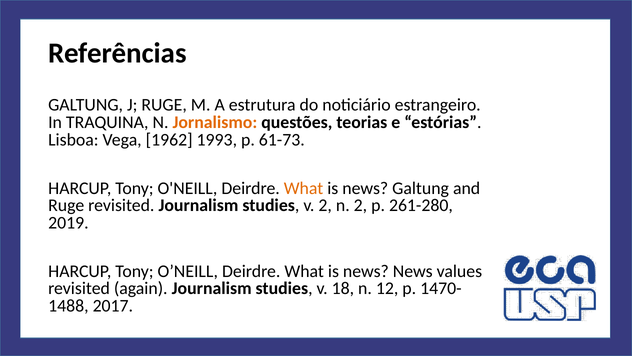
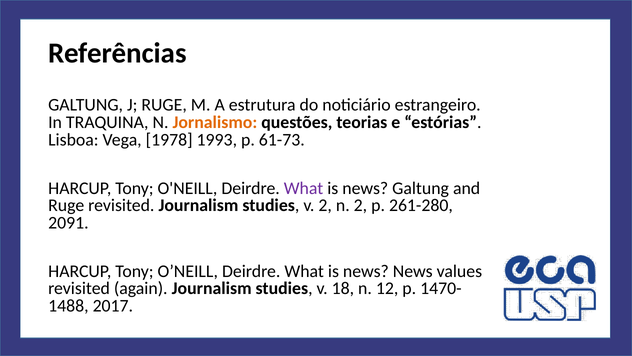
1962: 1962 -> 1978
What at (304, 188) colour: orange -> purple
2019: 2019 -> 2091
